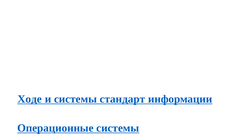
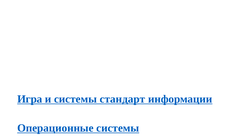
Ходе: Ходе -> Игра
